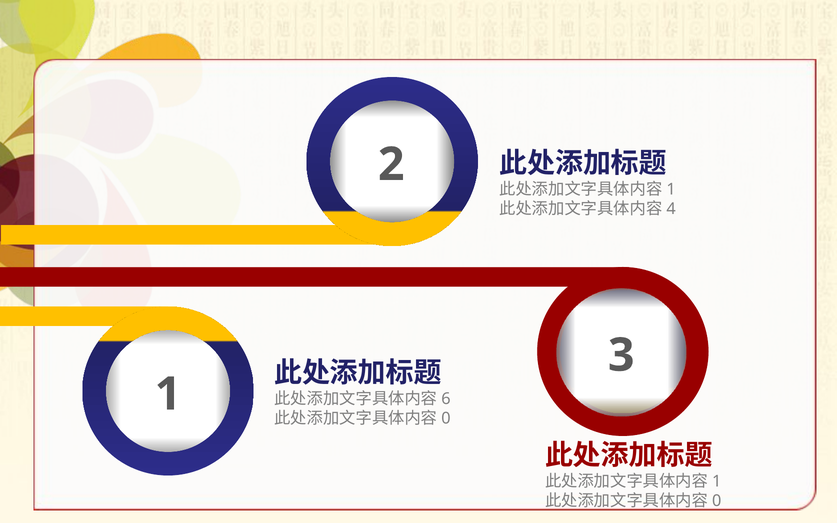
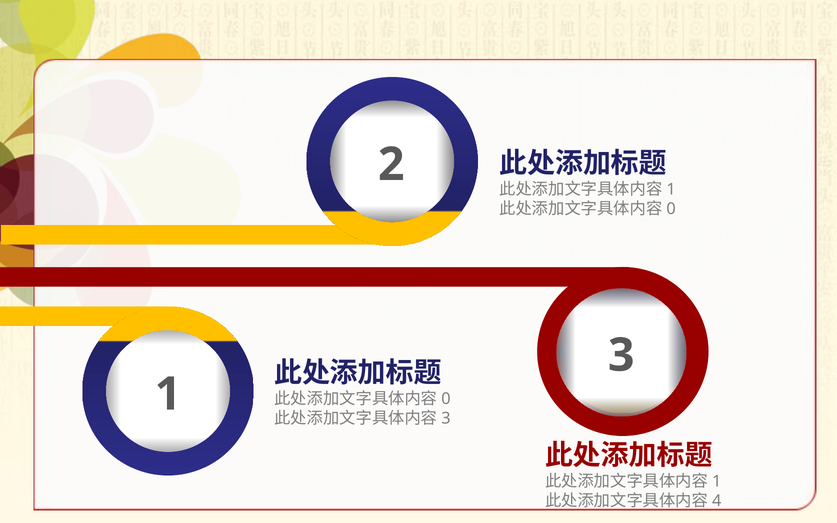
4 at (671, 209): 4 -> 0
6 at (446, 399): 6 -> 0
0 at (446, 418): 0 -> 3
0 at (717, 501): 0 -> 4
